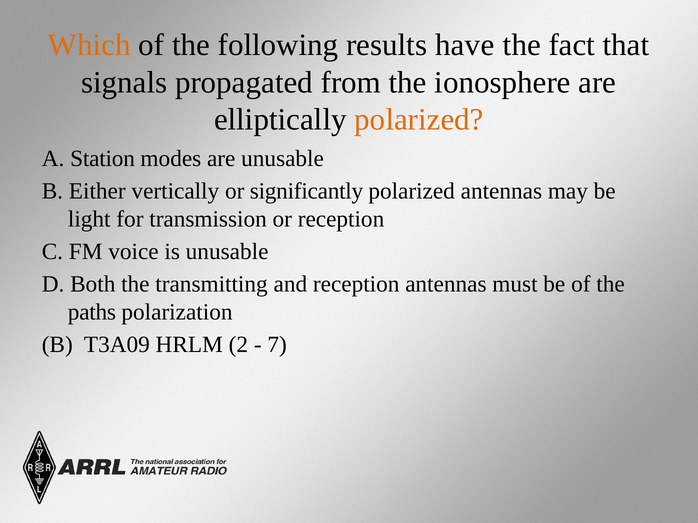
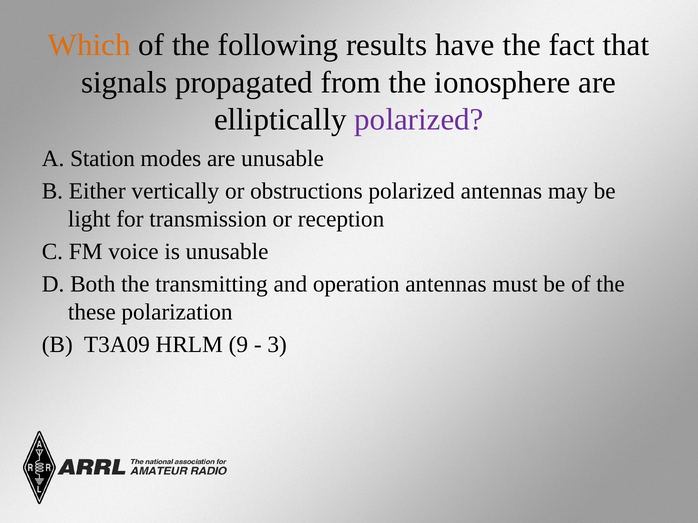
polarized at (419, 120) colour: orange -> purple
significantly: significantly -> obstructions
and reception: reception -> operation
paths: paths -> these
2: 2 -> 9
7: 7 -> 3
